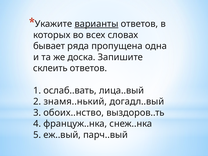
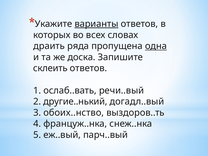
бывает: бывает -> драить
одна underline: none -> present
лица..вый: лица..вый -> речи..вый
знамя..нький: знамя..нький -> другие..нький
